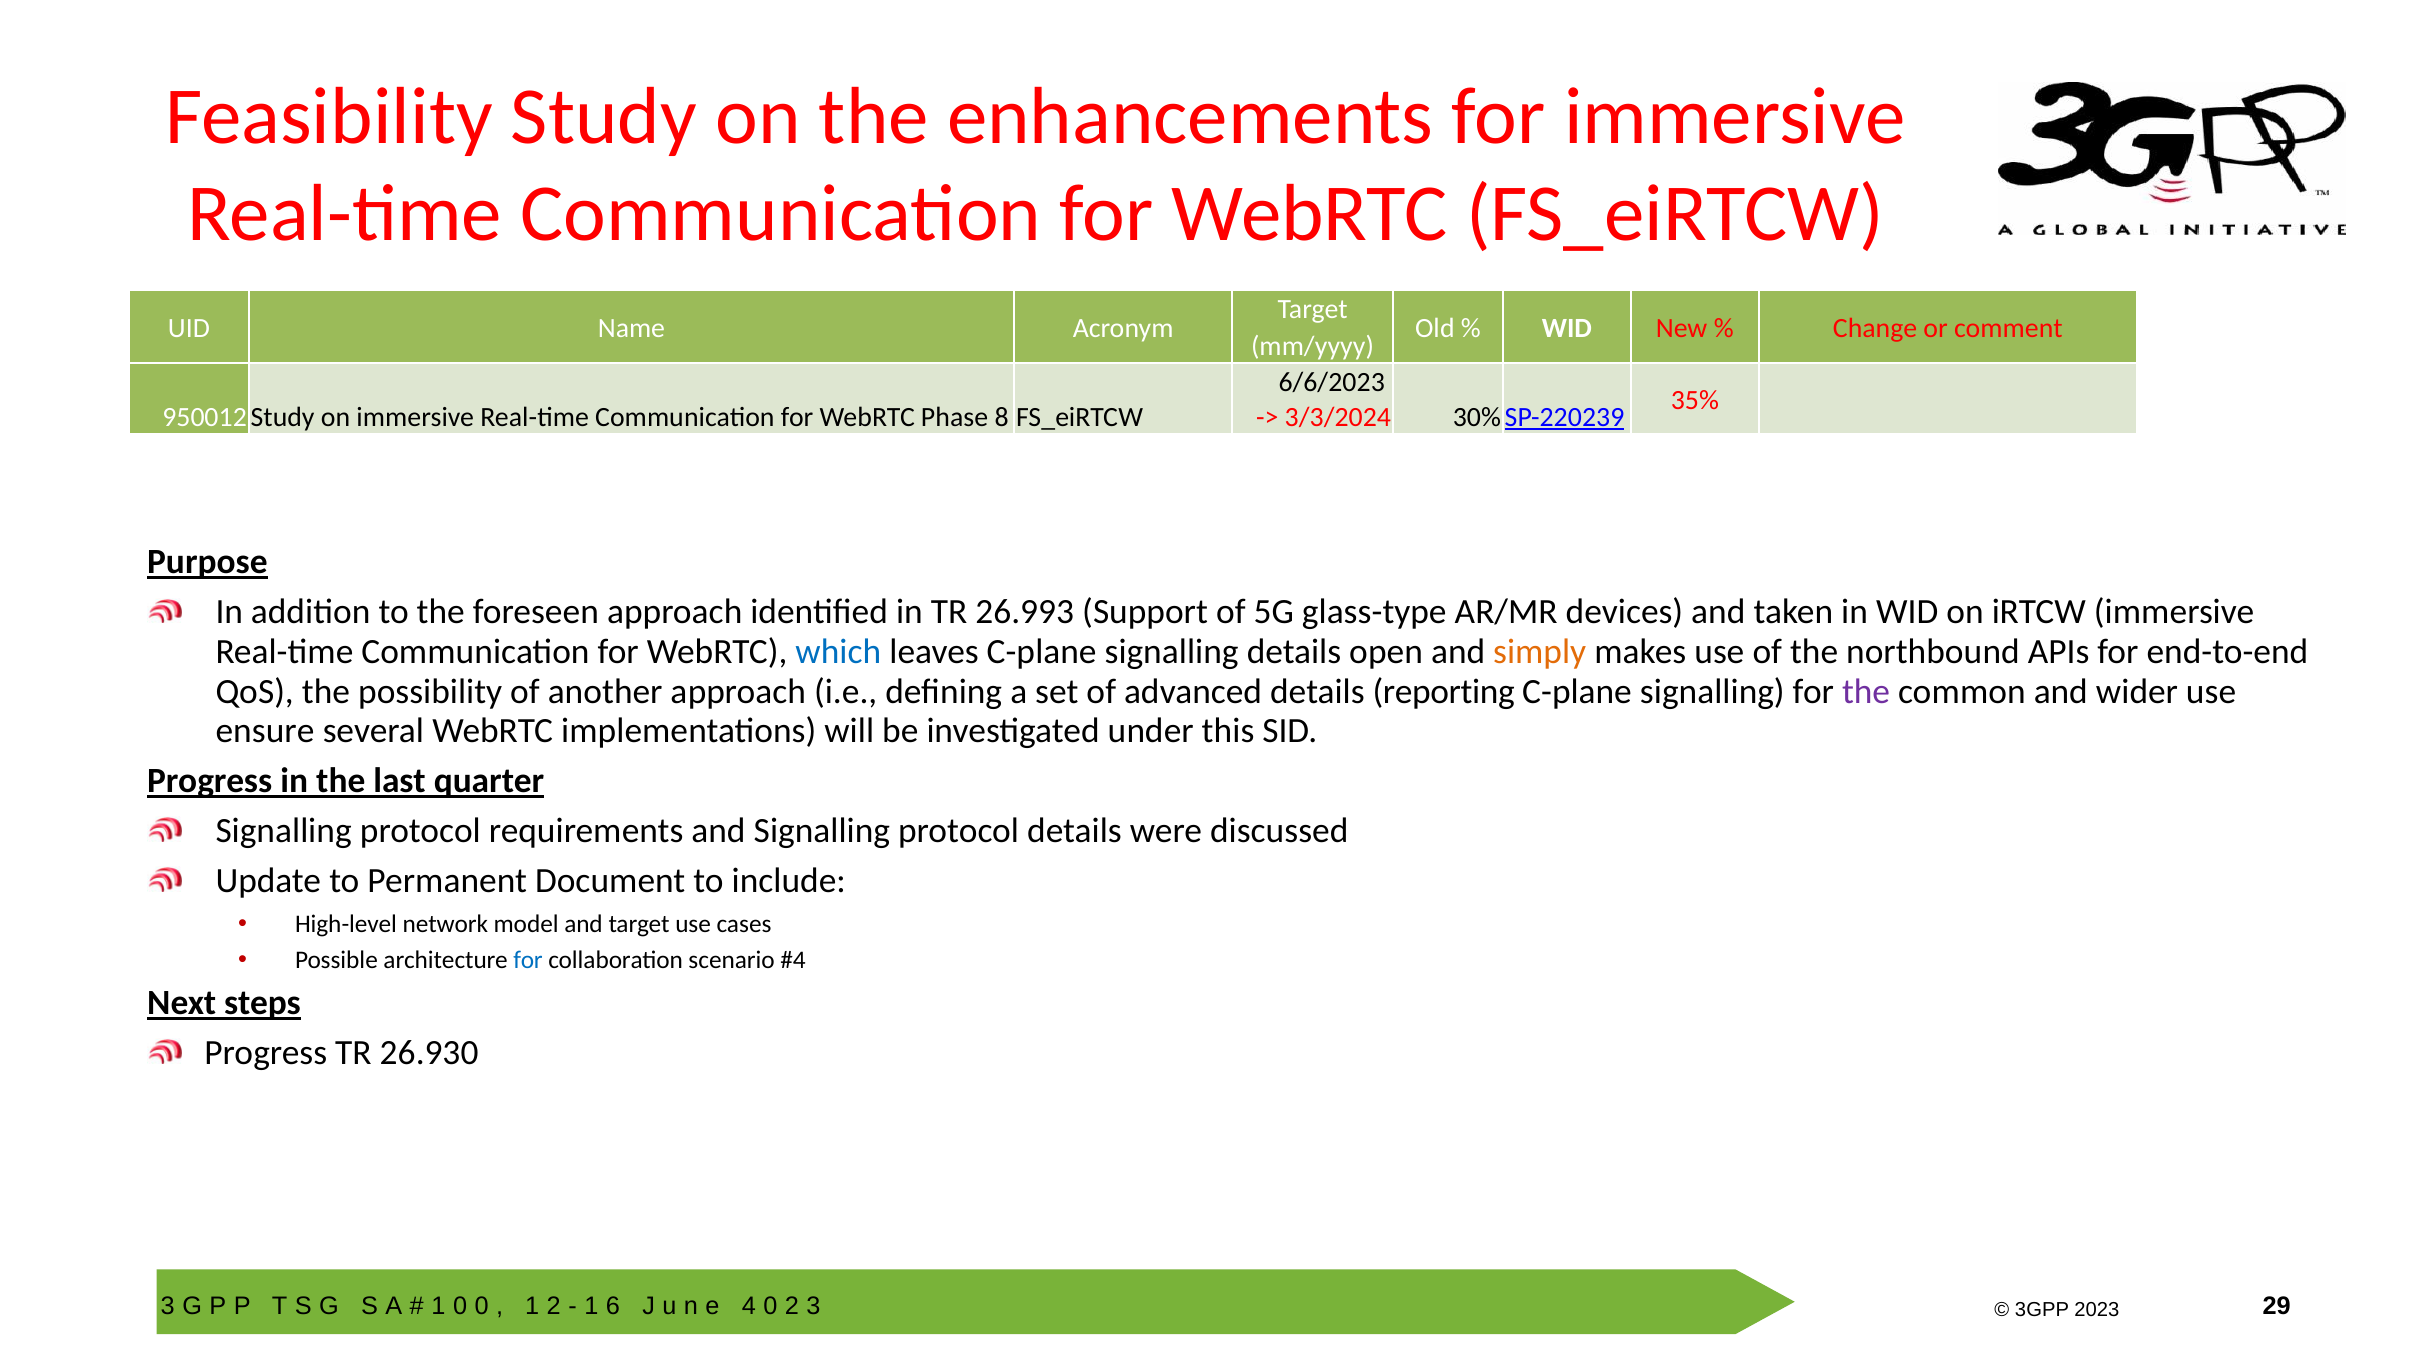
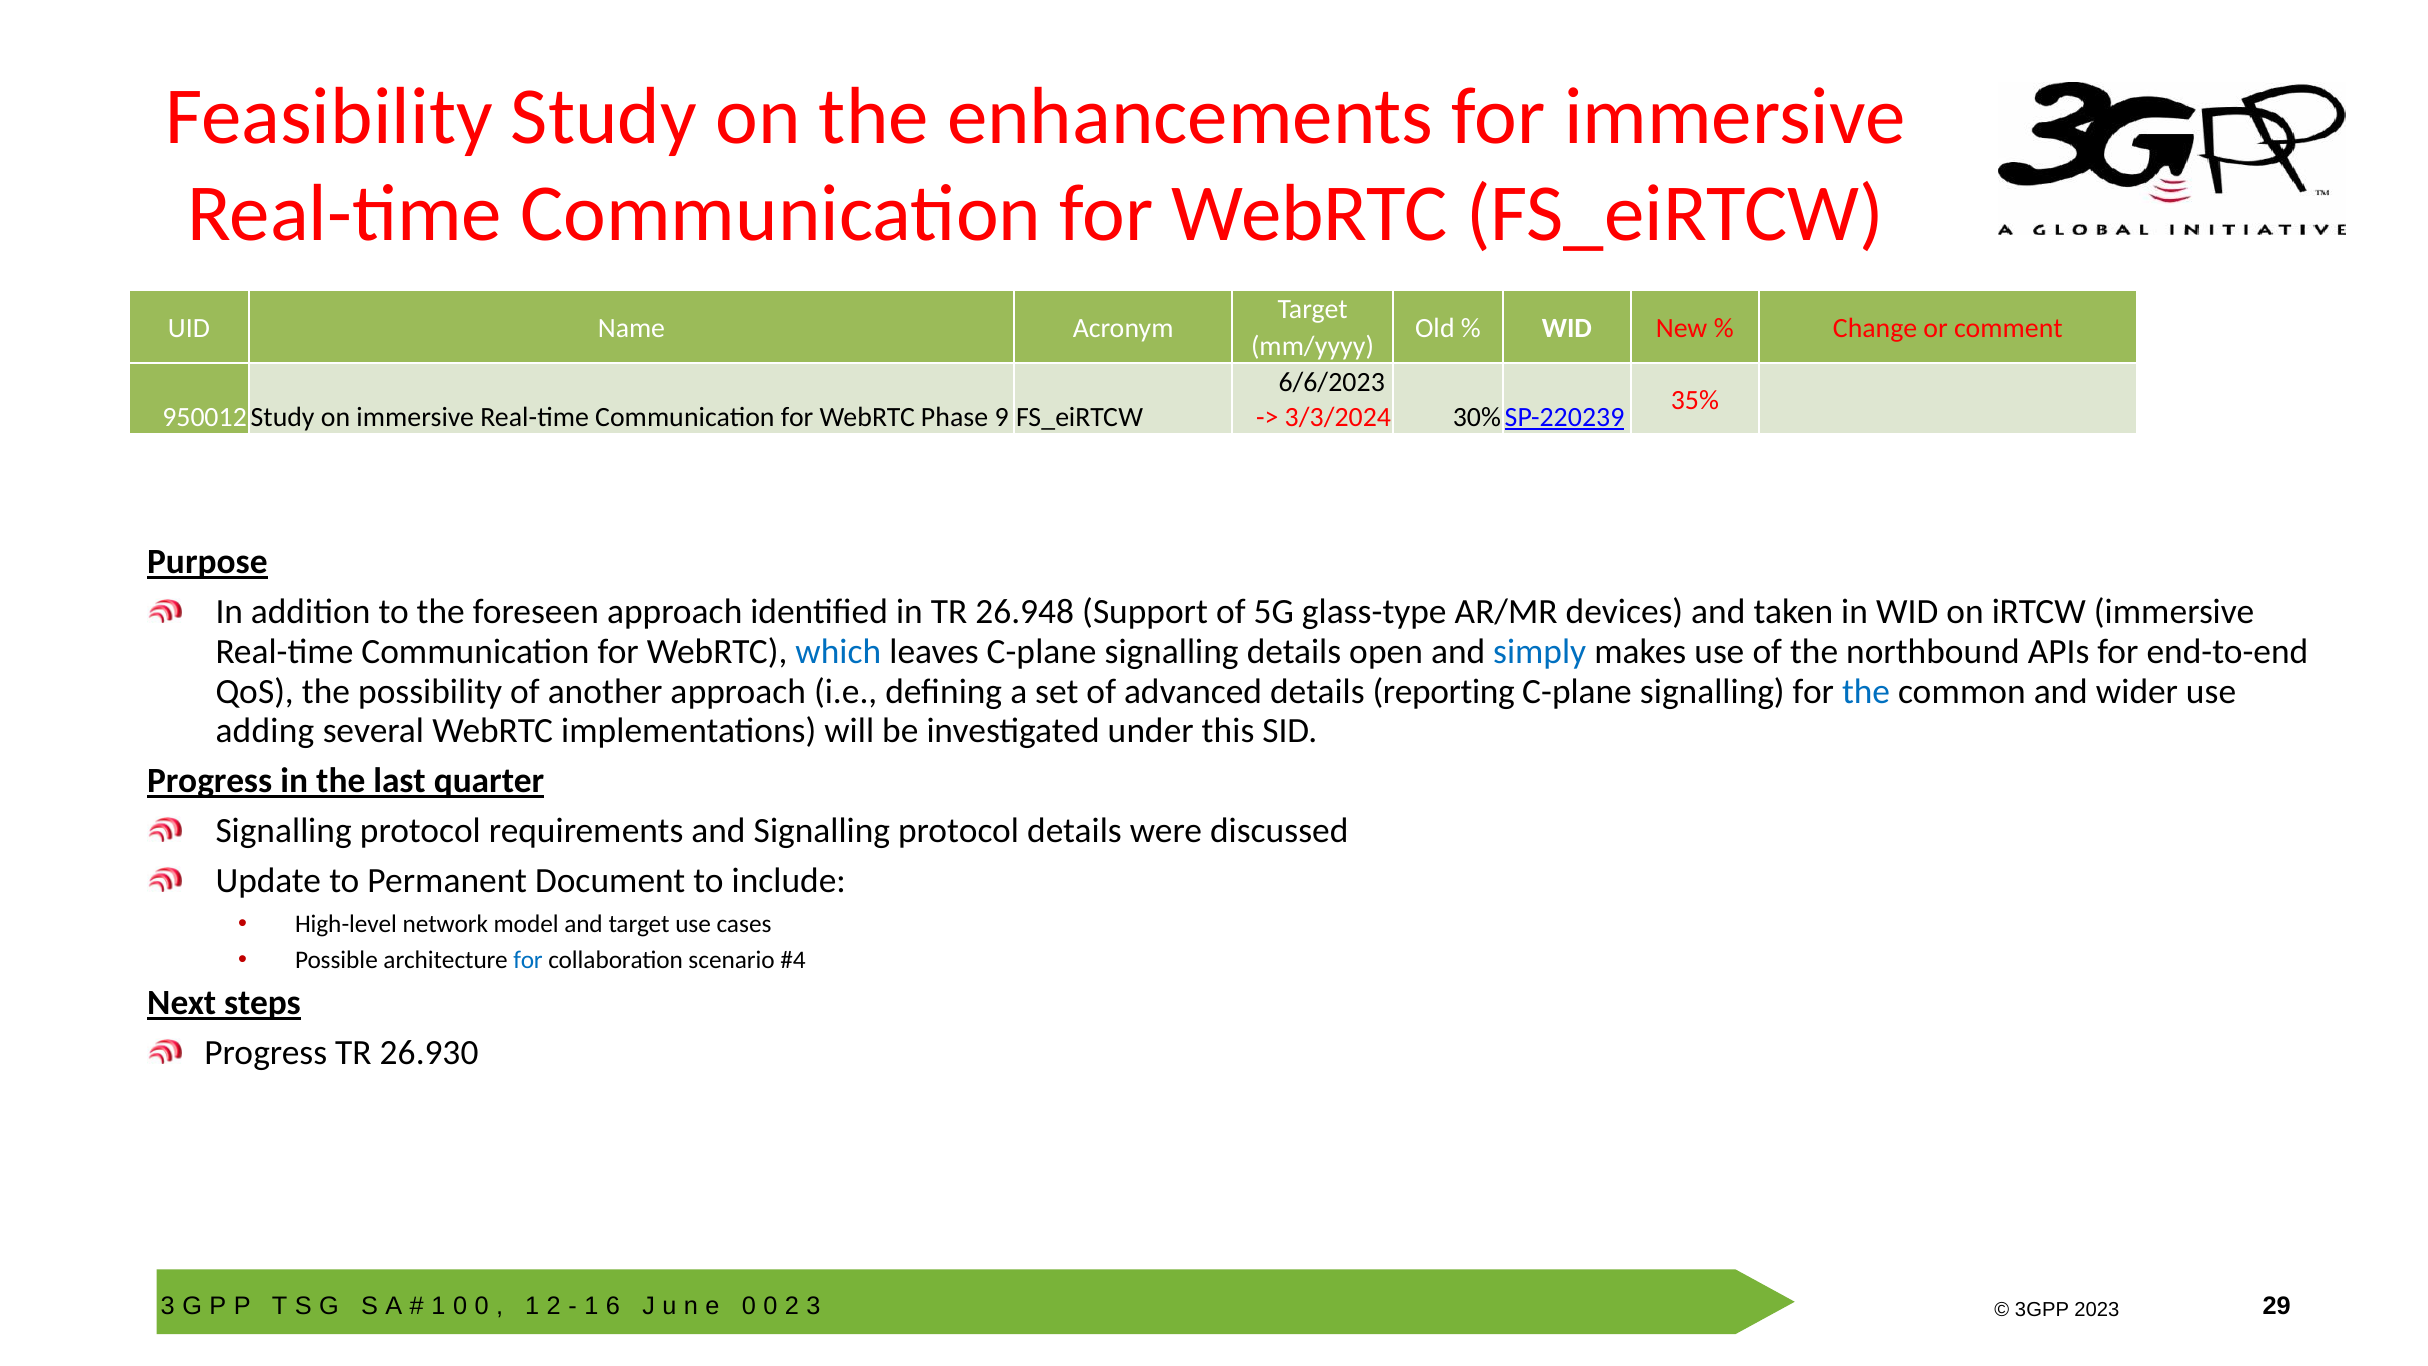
8: 8 -> 9
26.993: 26.993 -> 26.948
simply colour: orange -> blue
the at (1866, 691) colour: purple -> blue
ensure: ensure -> adding
4 at (749, 1306): 4 -> 0
